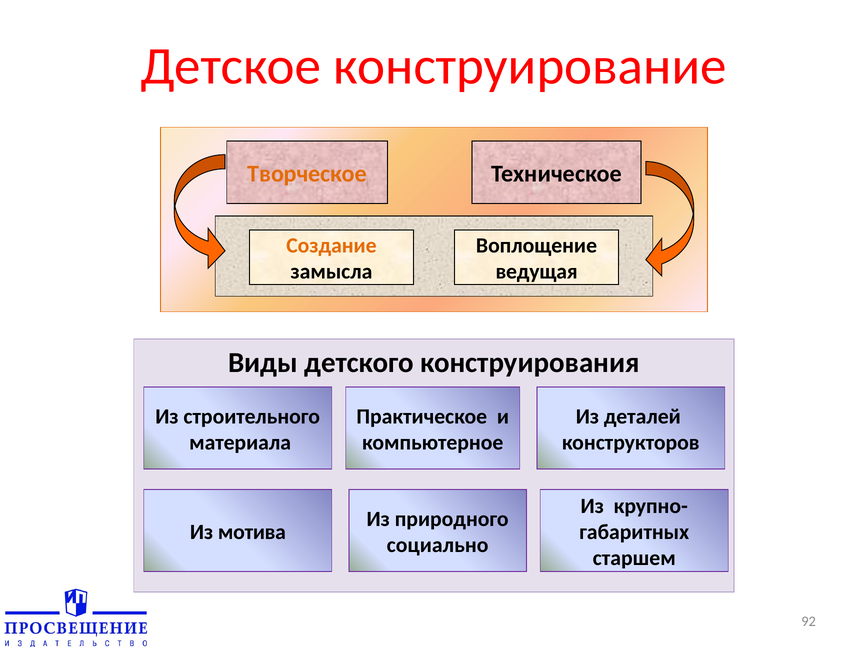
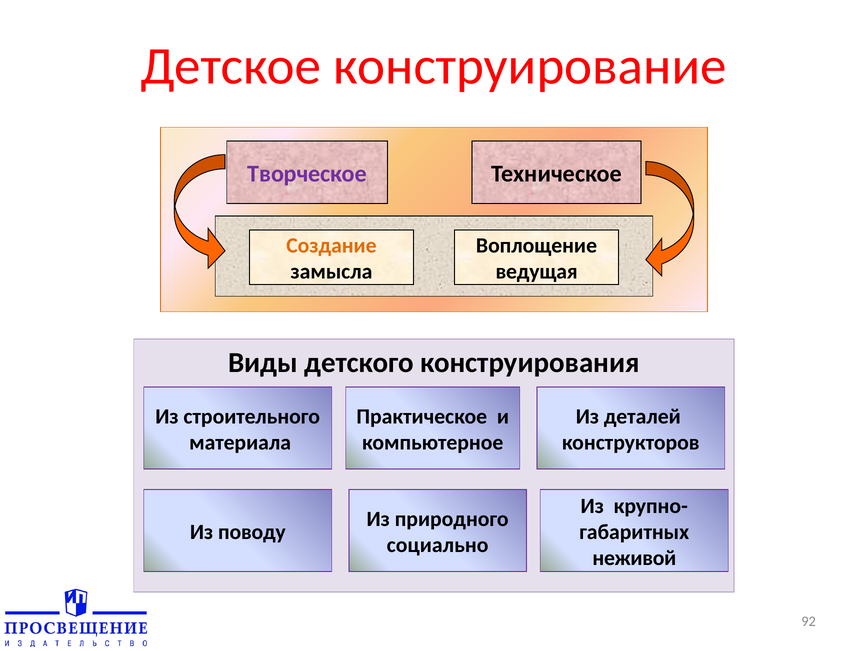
Творческое colour: orange -> purple
мотива: мотива -> поводу
старшем: старшем -> неживой
